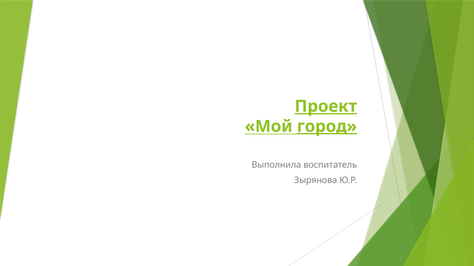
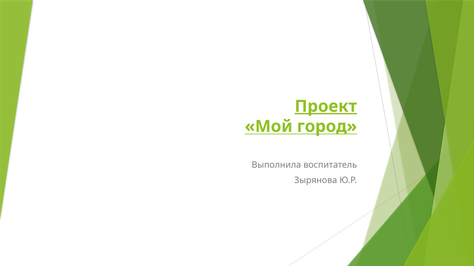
город underline: present -> none
